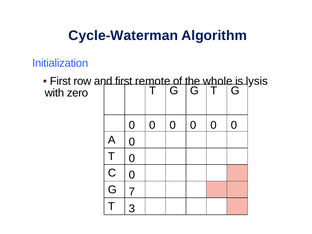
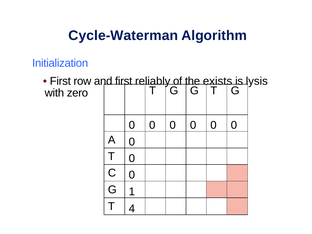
remote: remote -> reliably
whole: whole -> exists
7: 7 -> 1
3: 3 -> 4
